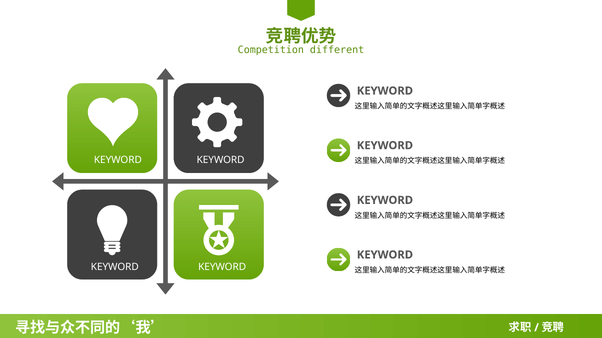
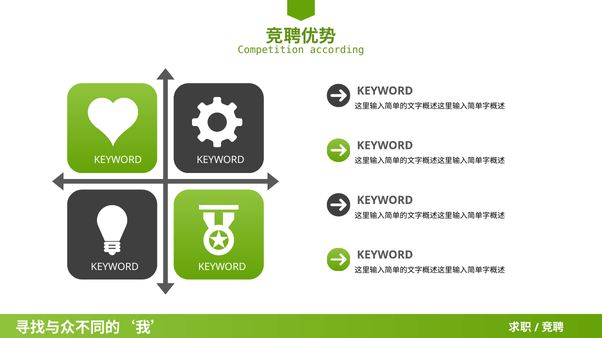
different: different -> according
